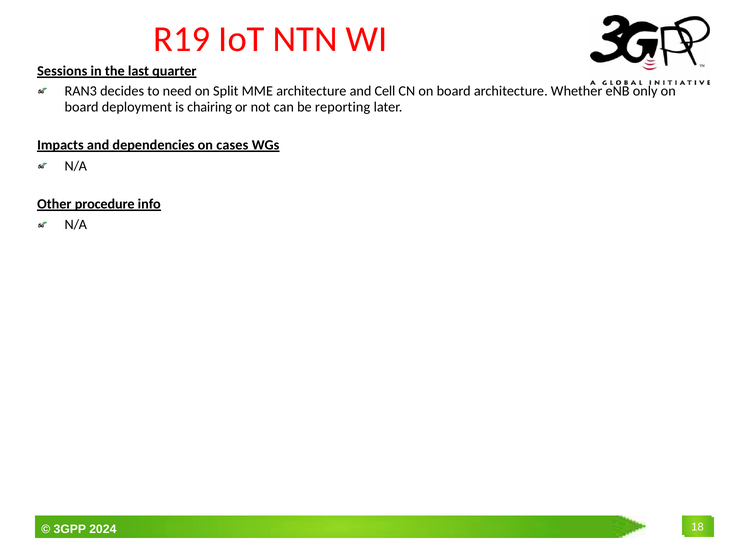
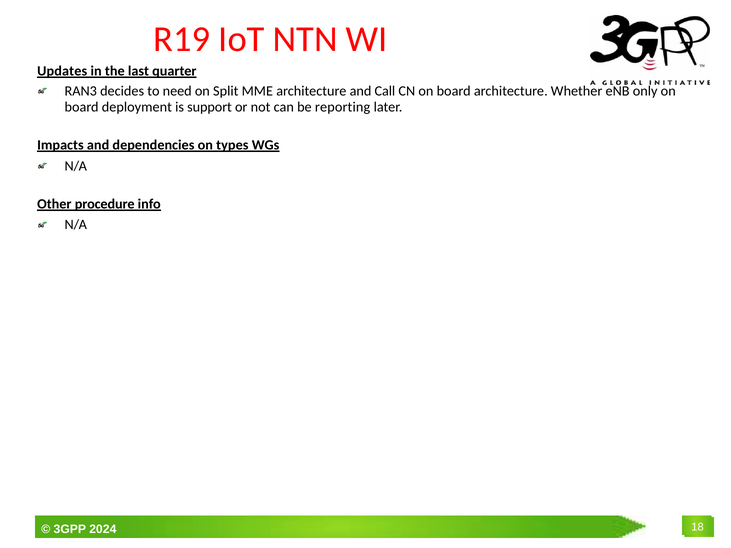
Sessions: Sessions -> Updates
Cell: Cell -> Call
chairing: chairing -> support
cases: cases -> types
